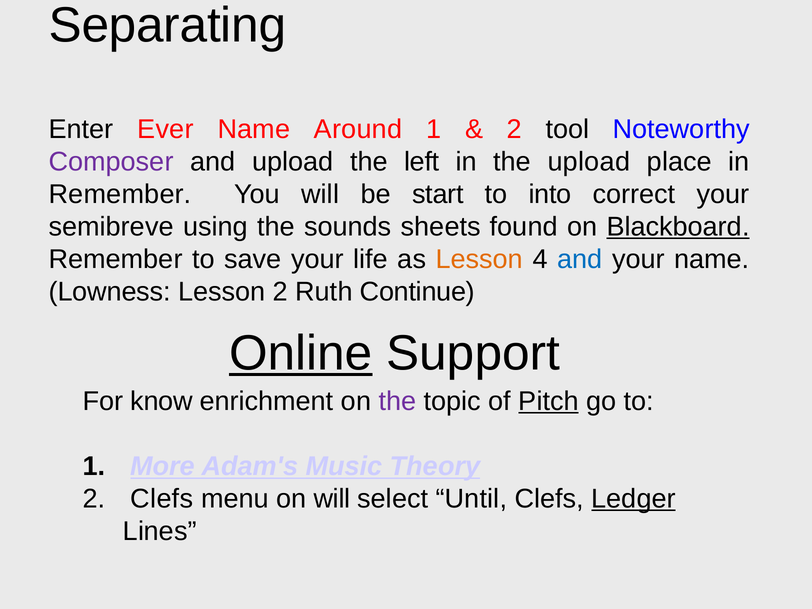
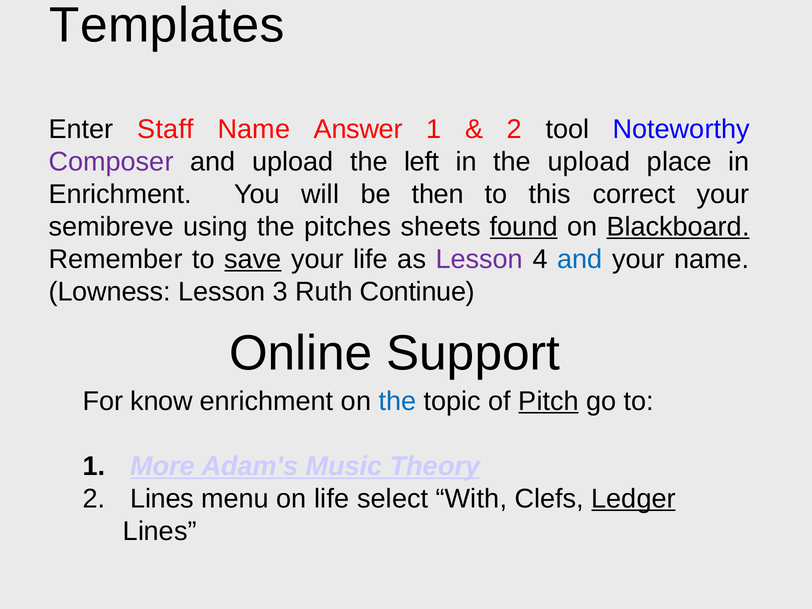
Separating: Separating -> Templates
Ever: Ever -> Staff
Around: Around -> Answer
Remember at (120, 194): Remember -> Enrichment
start: start -> then
into: into -> this
sounds: sounds -> pitches
found underline: none -> present
save underline: none -> present
Lesson at (479, 259) colour: orange -> purple
Lesson 2: 2 -> 3
Online underline: present -> none
the at (397, 401) colour: purple -> blue
2 Clefs: Clefs -> Lines
on will: will -> life
Until: Until -> With
